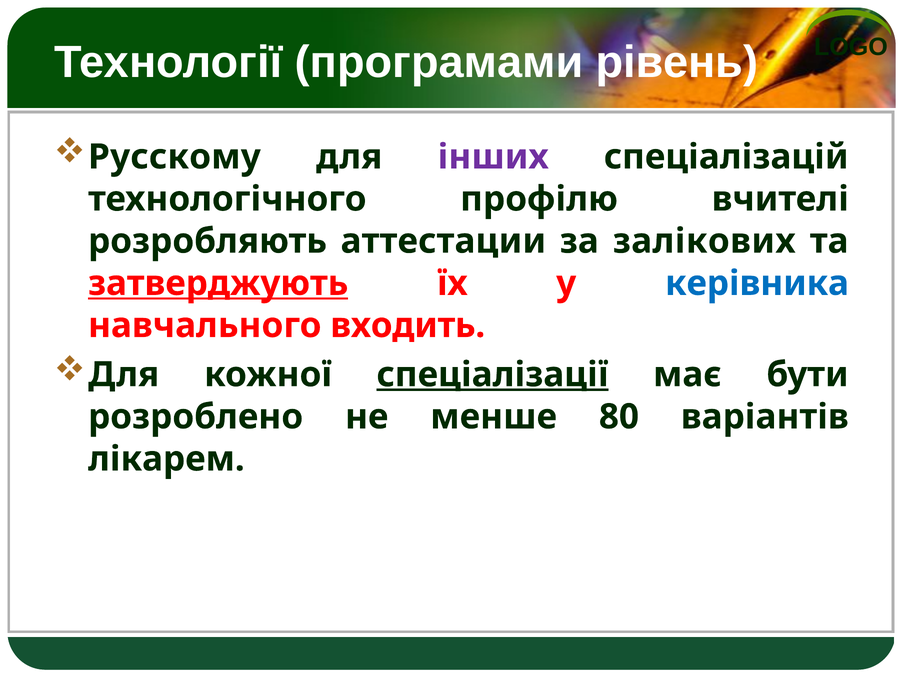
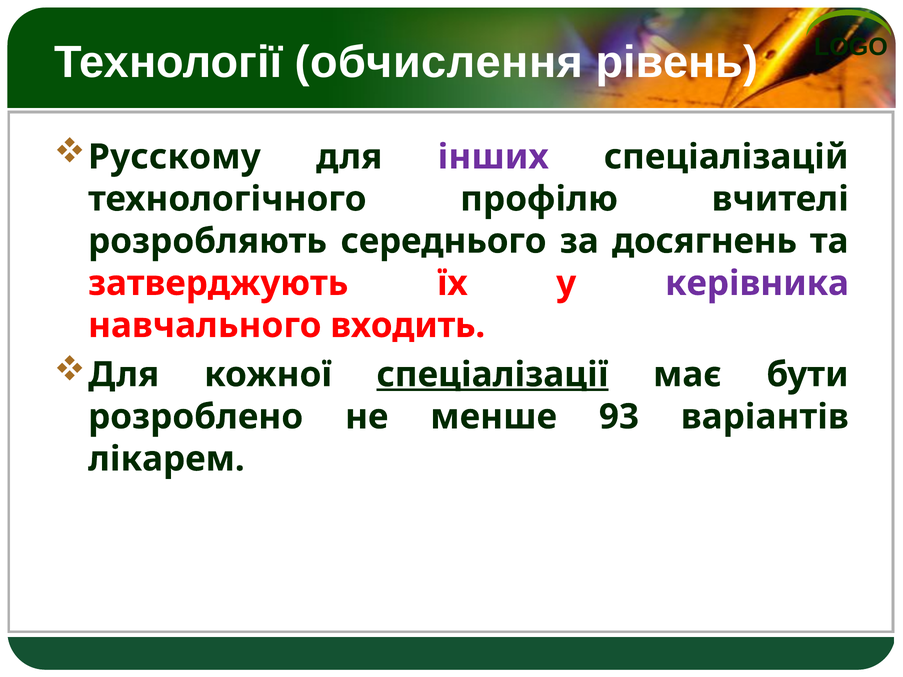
програмами: програмами -> обчислення
аттестации: аттестации -> середнього
залікових: залікових -> досягнень
затверджують underline: present -> none
керівника colour: blue -> purple
80: 80 -> 93
